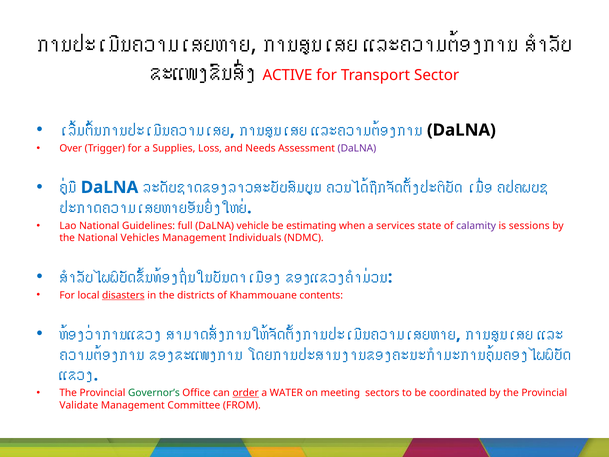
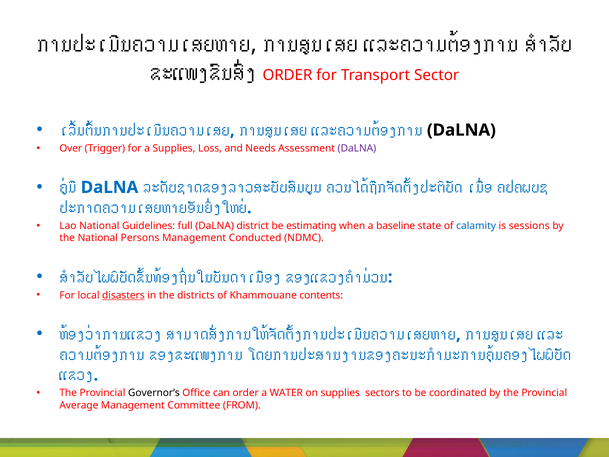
ACTIVE at (287, 75): ACTIVE -> ORDER
vehicle: vehicle -> district
services: services -> baseline
calamity colour: purple -> blue
Vehicles: Vehicles -> Persons
Individuals: Individuals -> Conducted
Governor’s colour: green -> black
order at (246, 393) underline: present -> none
on meeting: meeting -> supplies
Validate: Validate -> Average
